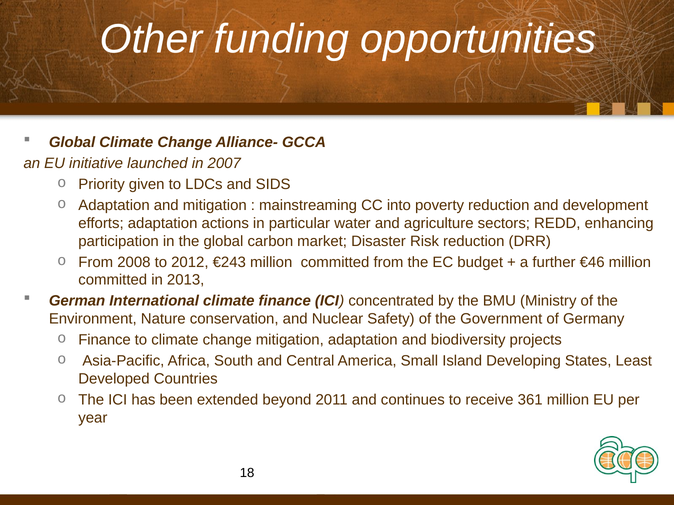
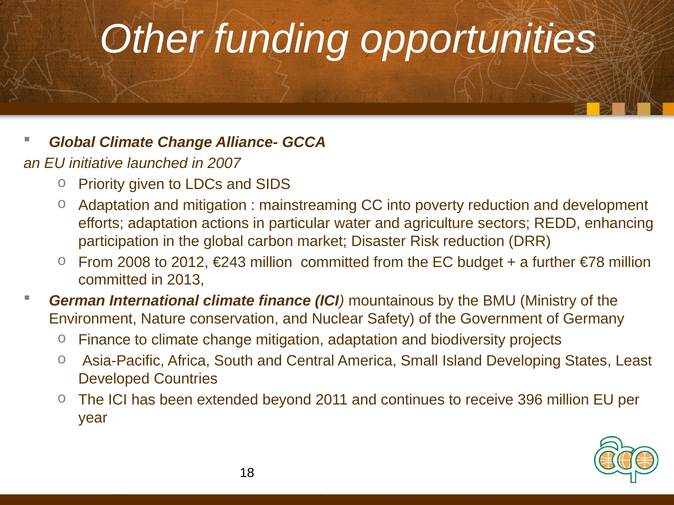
€46: €46 -> €78
concentrated: concentrated -> mountainous
361: 361 -> 396
